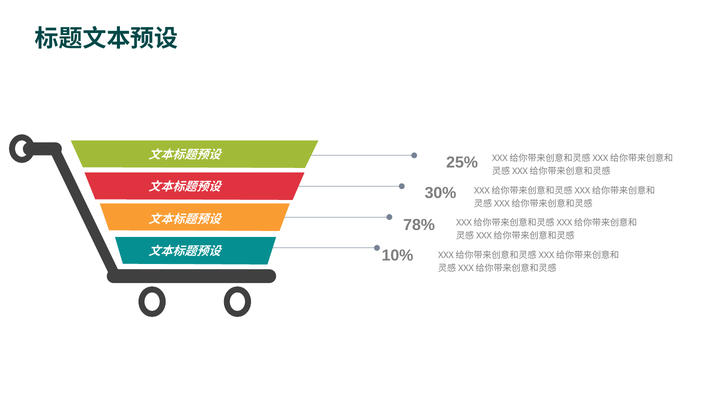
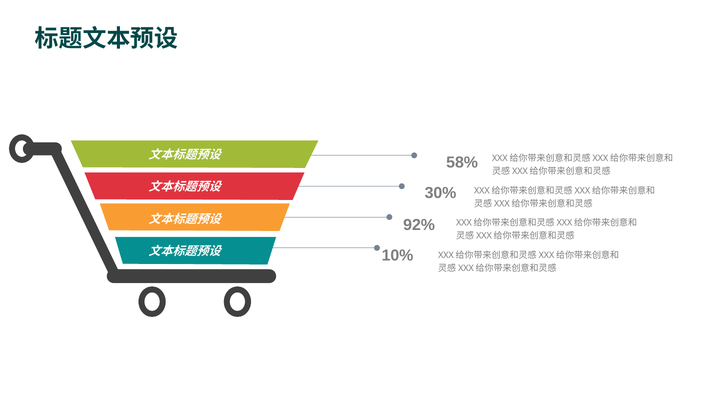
25%: 25% -> 58%
78%: 78% -> 92%
